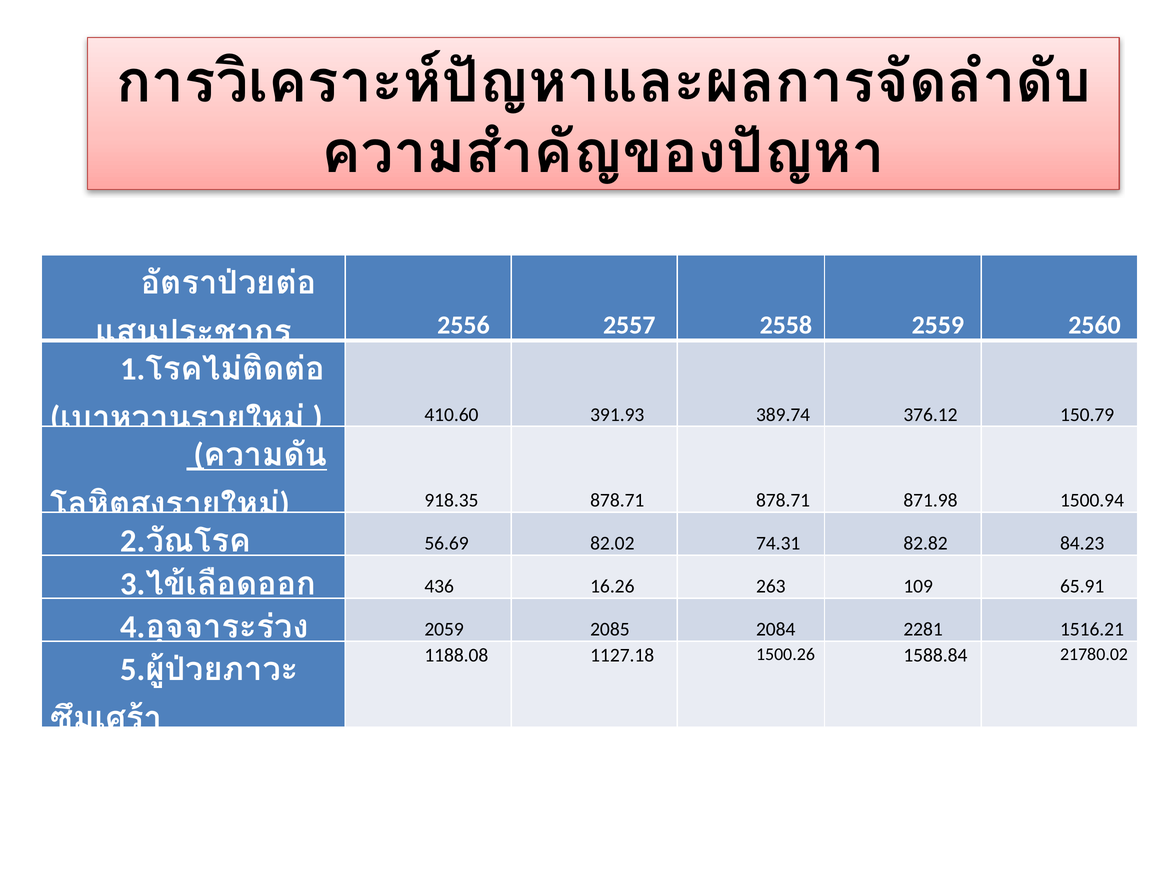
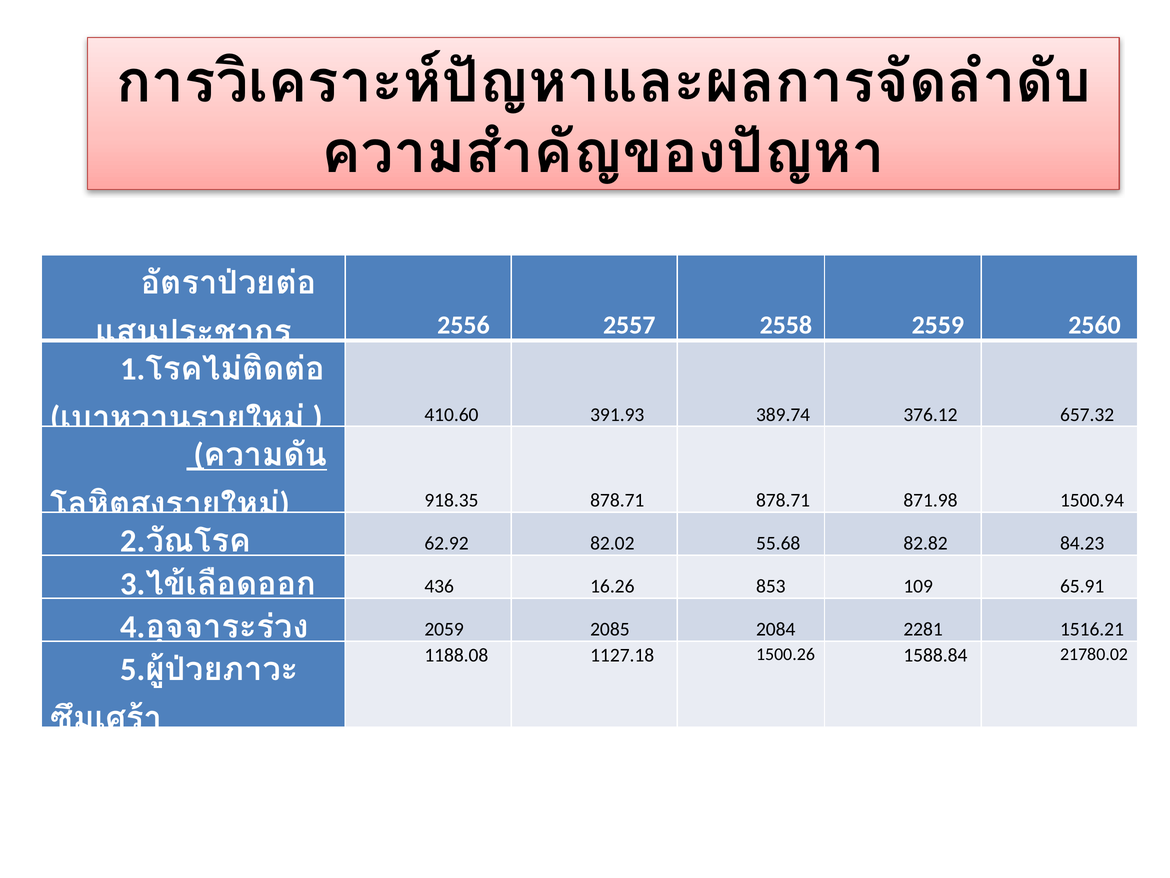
150.79: 150.79 -> 657.32
56.69: 56.69 -> 62.92
74.31: 74.31 -> 55.68
263: 263 -> 853
